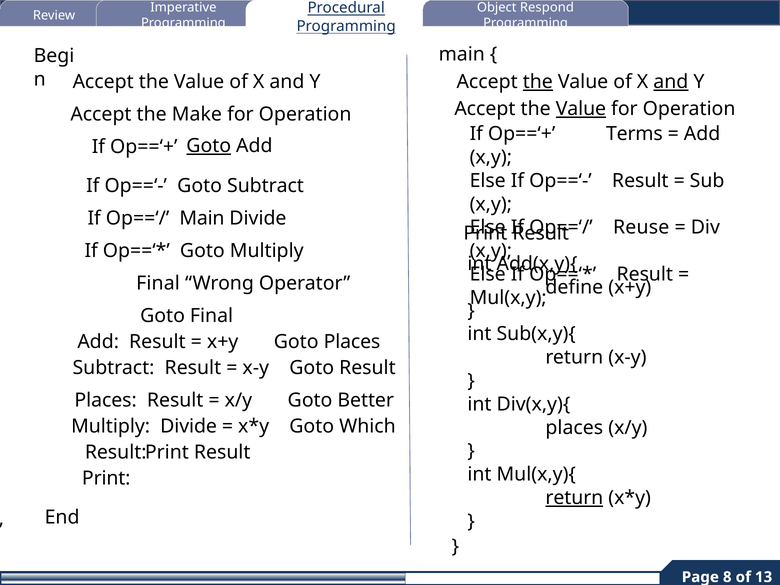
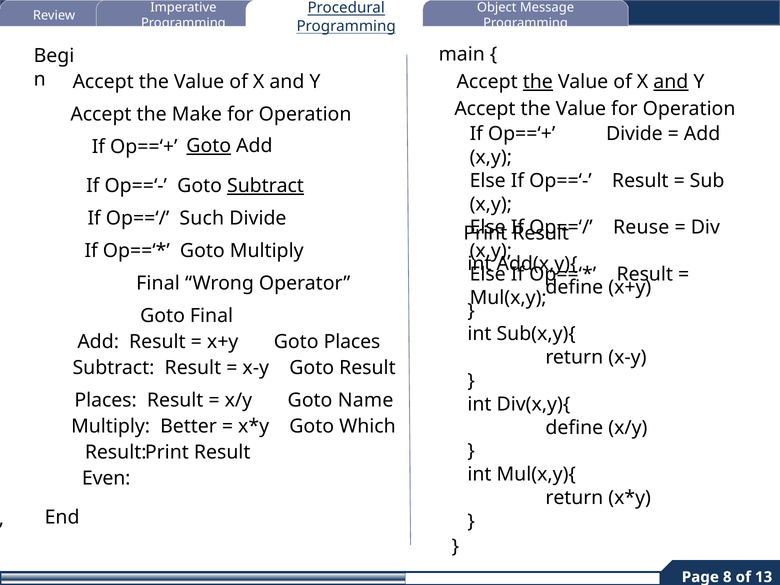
Respond: Respond -> Message
Value at (581, 109) underline: present -> none
Op==‘+ Terms: Terms -> Divide
Subtract at (265, 186) underline: none -> present
Op==‘/ Main: Main -> Such
Better: Better -> Name
Multiply Divide: Divide -> Better
places at (574, 428): places -> define
Print at (106, 478): Print -> Even
return at (574, 498) underline: present -> none
